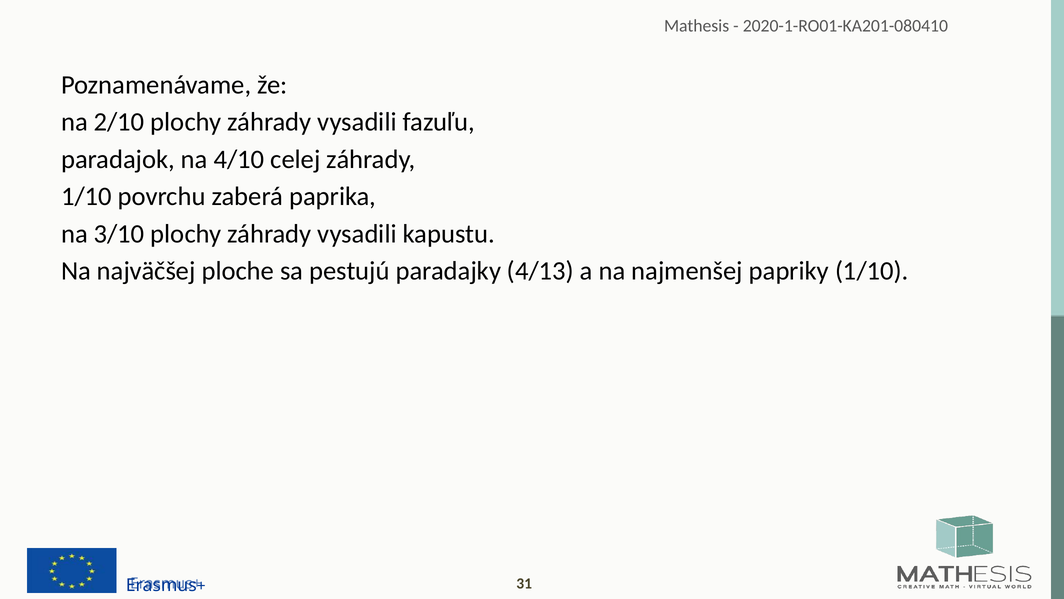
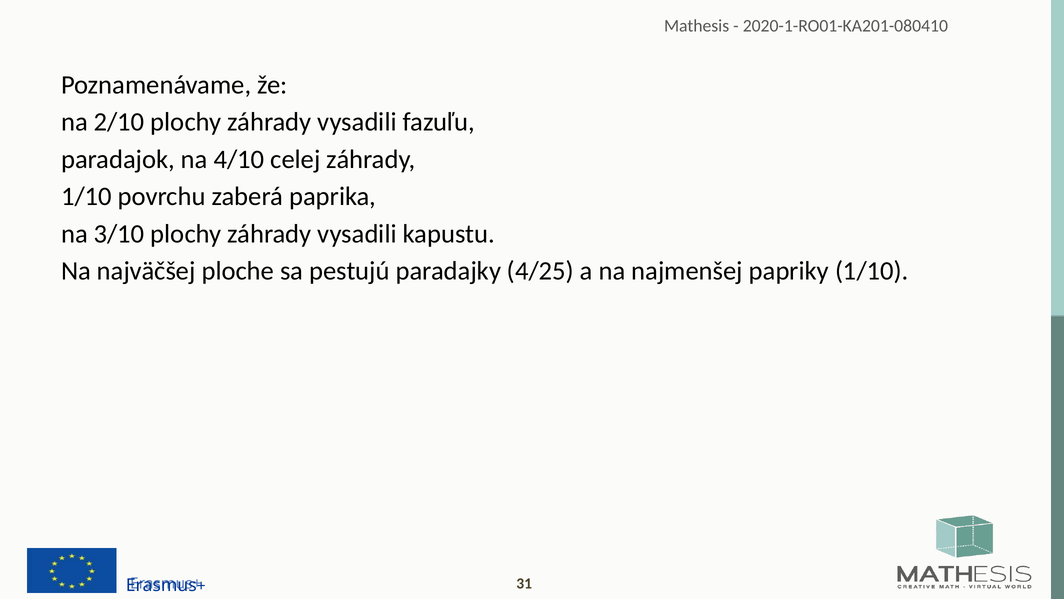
4/13: 4/13 -> 4/25
